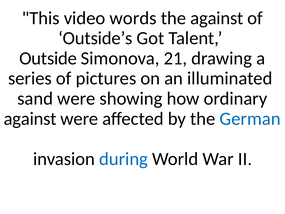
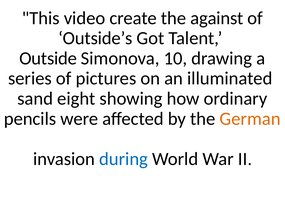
words: words -> create
21: 21 -> 10
sand were: were -> eight
against at (30, 119): against -> pencils
German colour: blue -> orange
